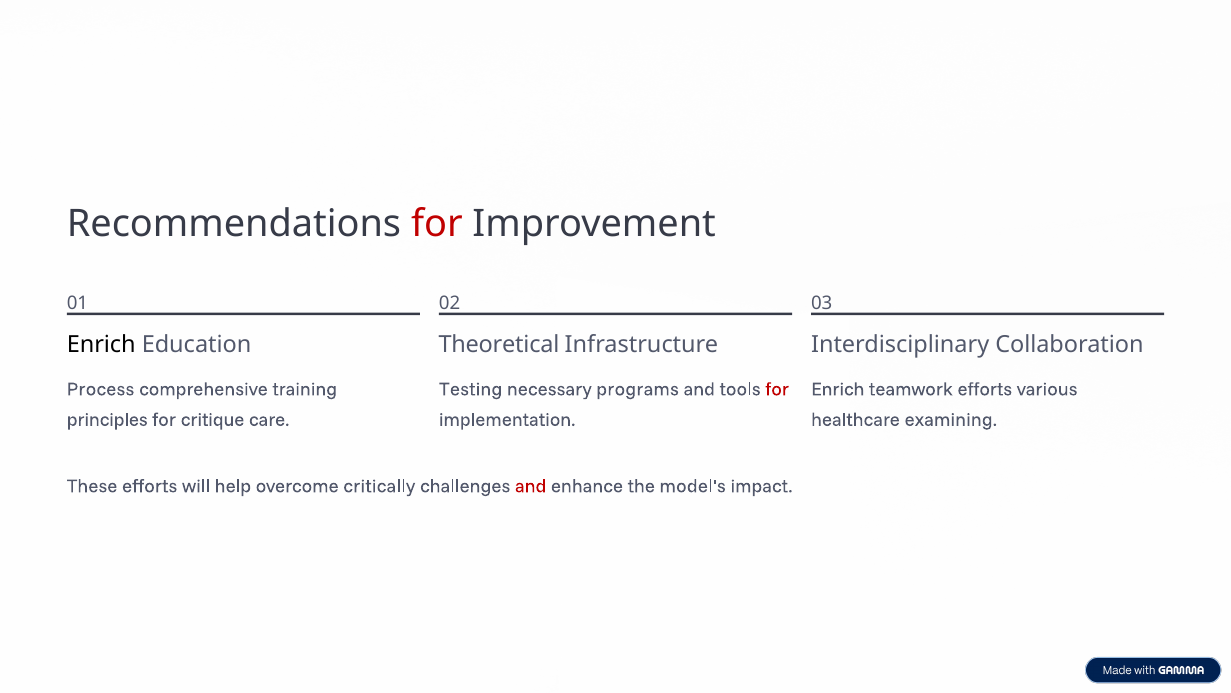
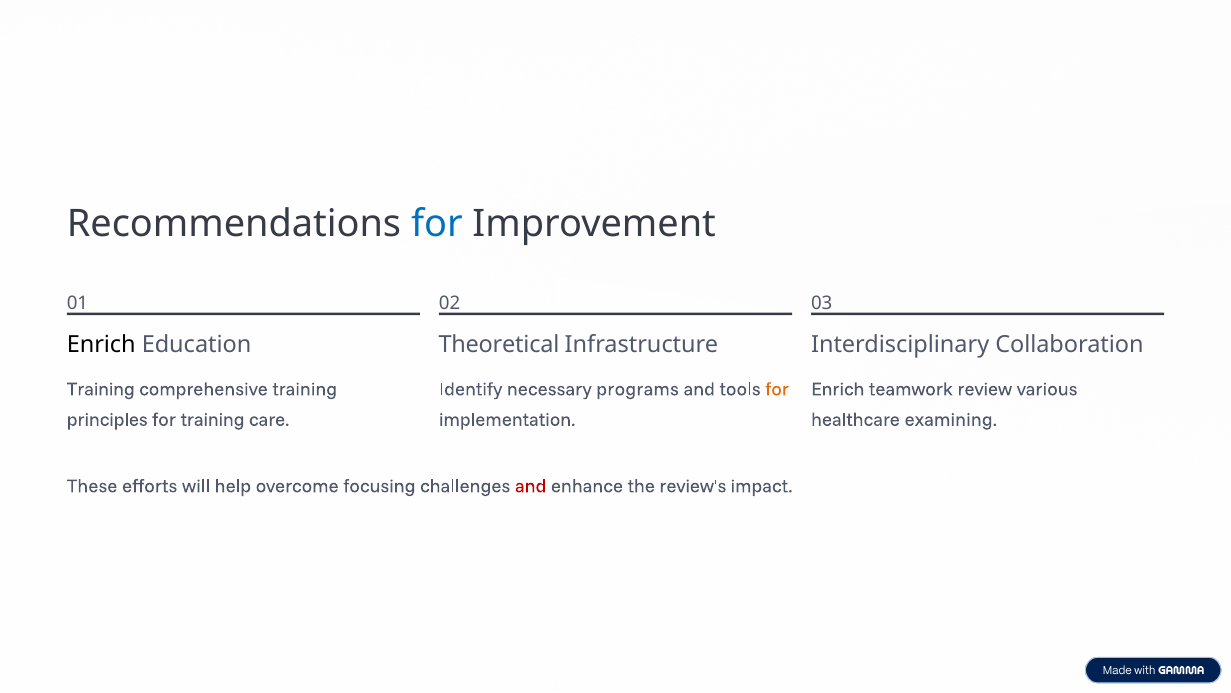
for at (437, 224) colour: red -> blue
Process at (101, 389): Process -> Training
Testing: Testing -> Identify
for at (777, 389) colour: red -> orange
teamwork efforts: efforts -> review
for critique: critique -> training
critically: critically -> focusing
model's: model's -> review's
